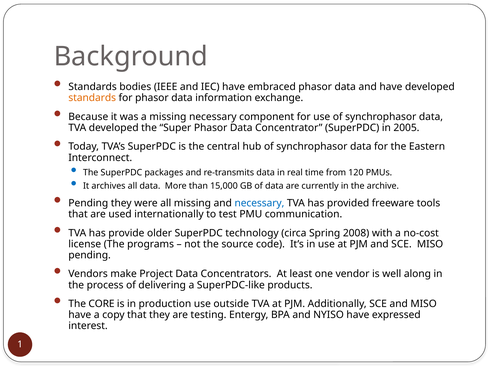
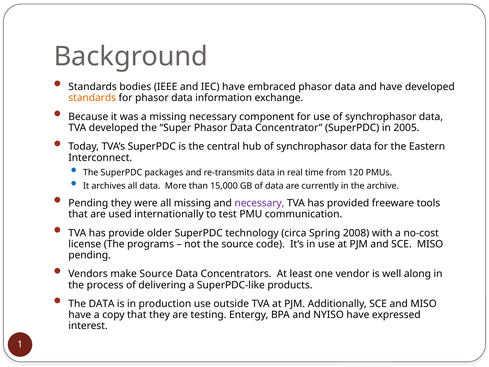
necessary at (259, 203) colour: blue -> purple
make Project: Project -> Source
The CORE: CORE -> DATA
